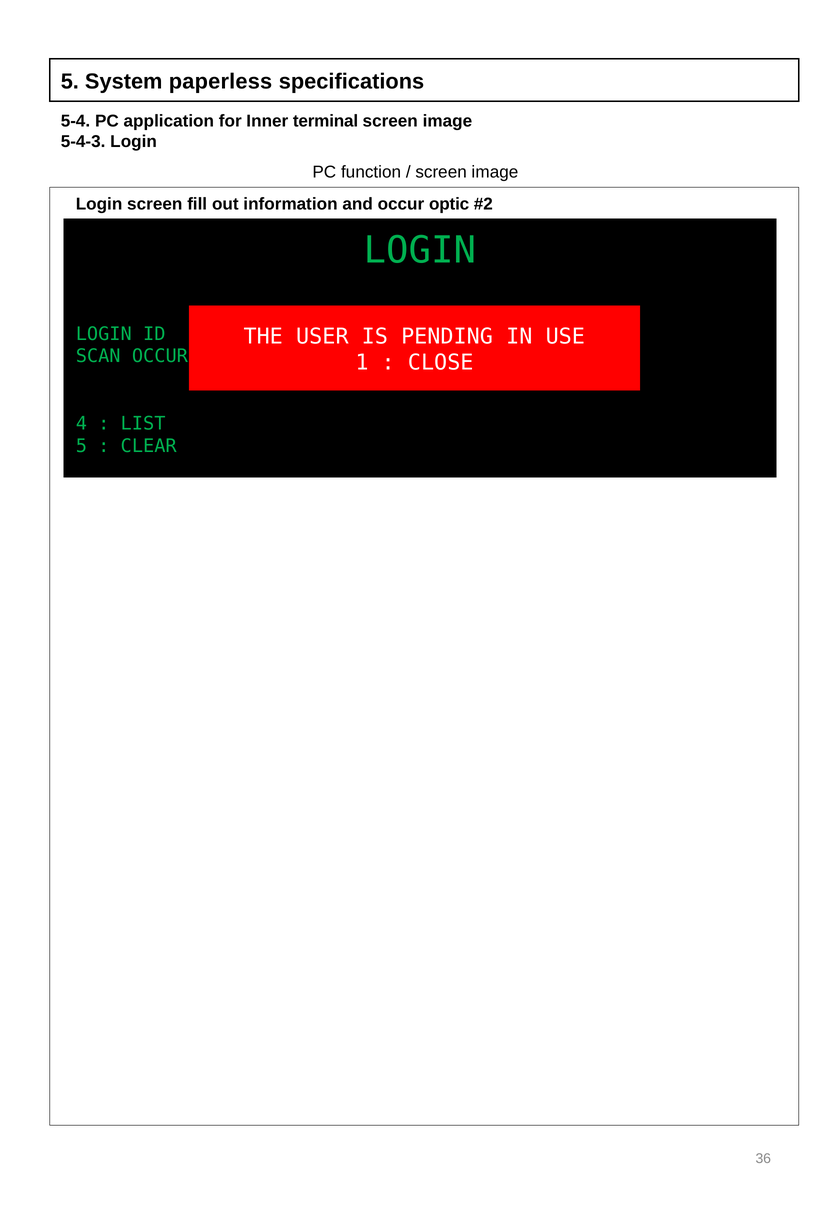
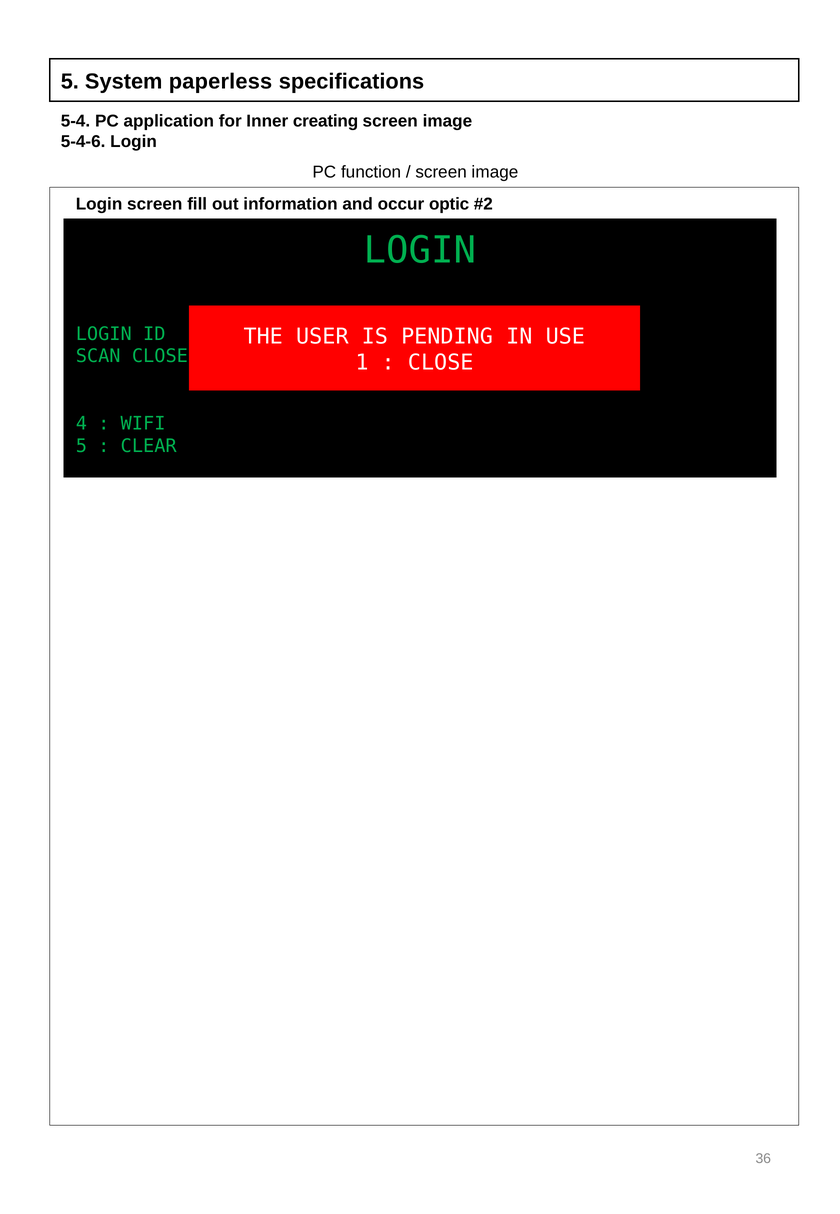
terminal: terminal -> creating
5-4-3: 5-4-3 -> 5-4-6
SCAN OCCUR: OCCUR -> CLOSE
LIST: LIST -> WIFI
